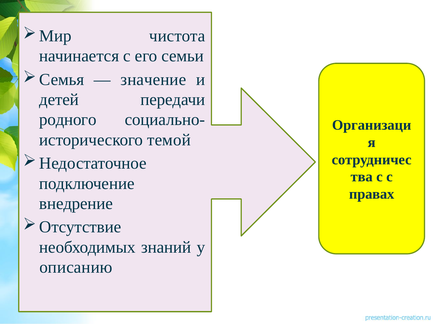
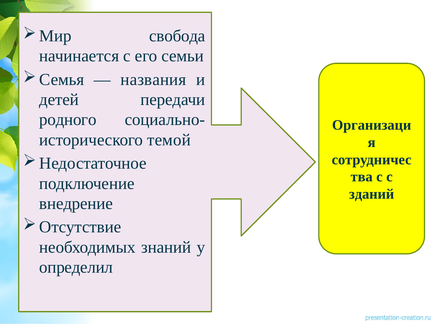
чистота: чистота -> свобода
значение: значение -> названия
правах: правах -> зданий
описанию: описанию -> определил
